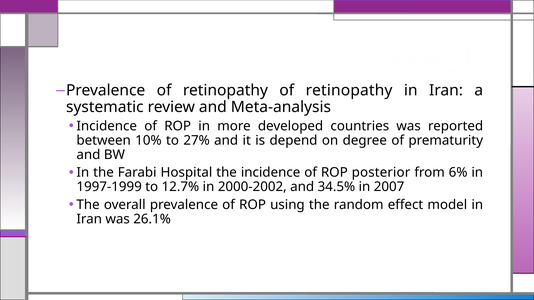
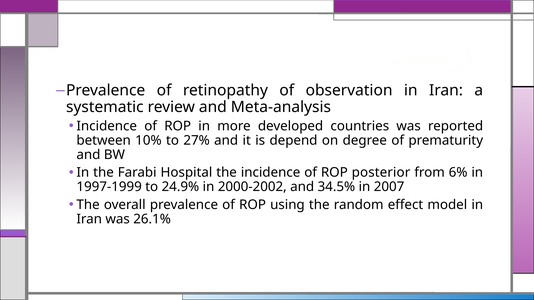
retinopathy of retinopathy: retinopathy -> observation
12.7%: 12.7% -> 24.9%
